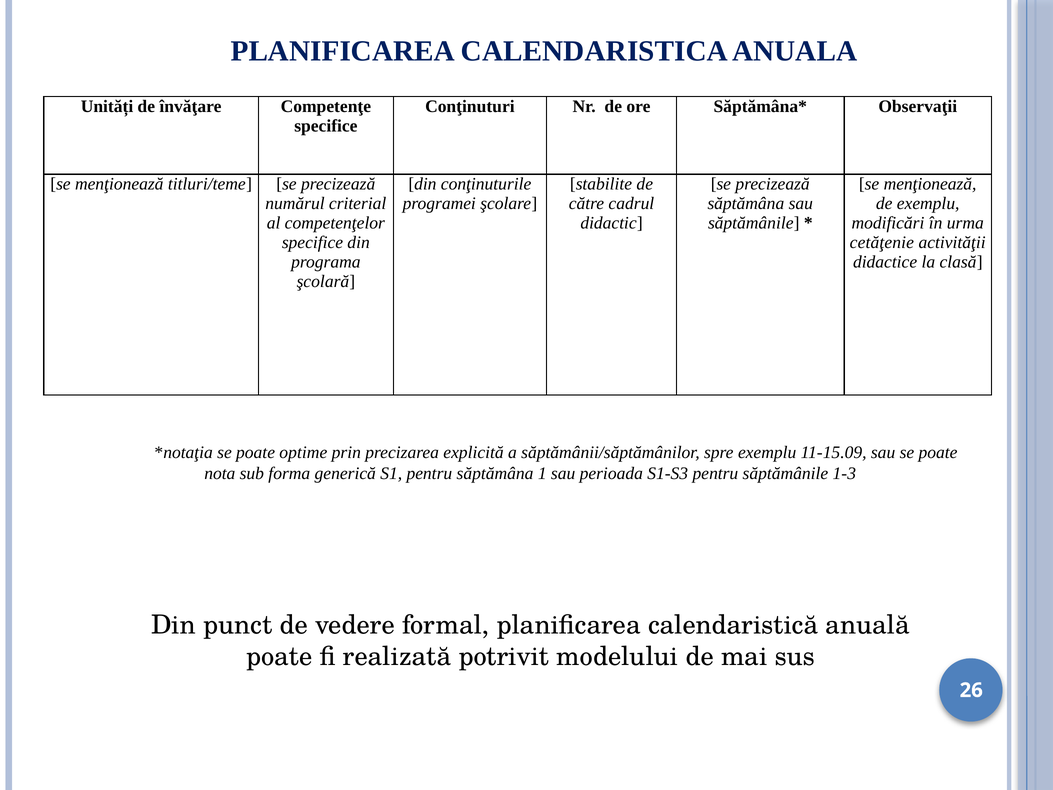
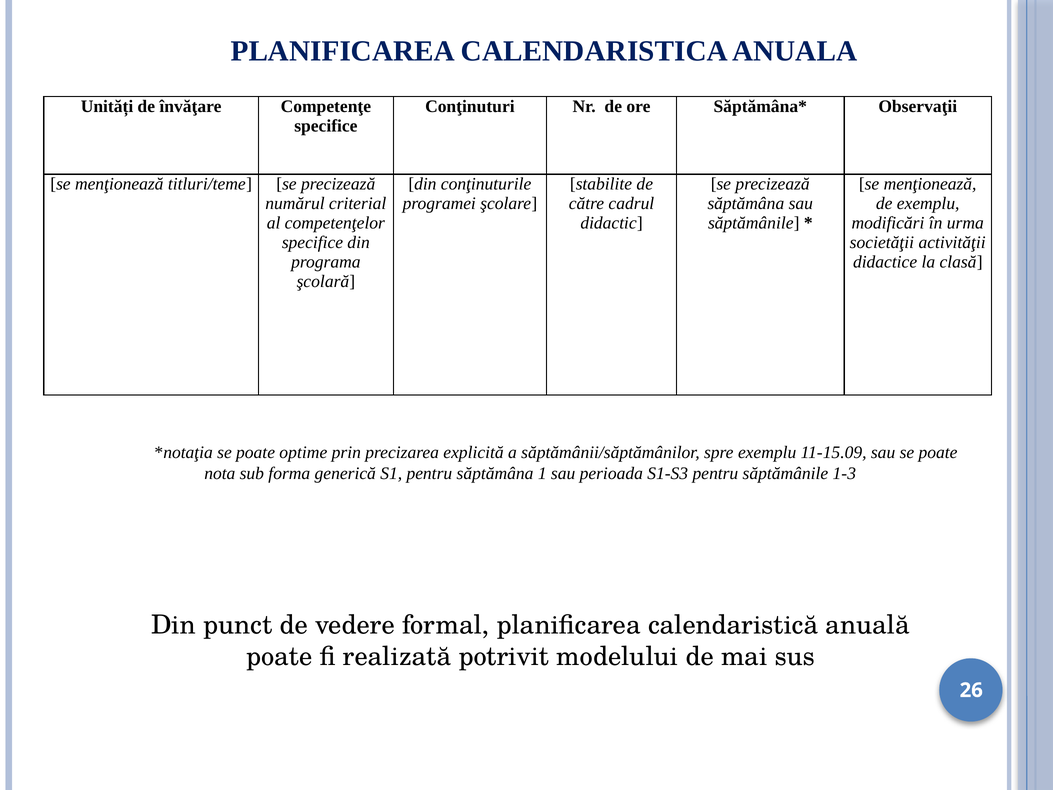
cetăţenie: cetăţenie -> societăţii
